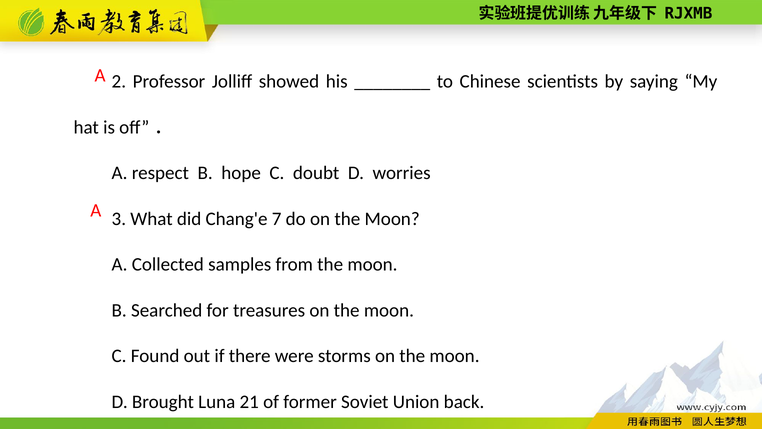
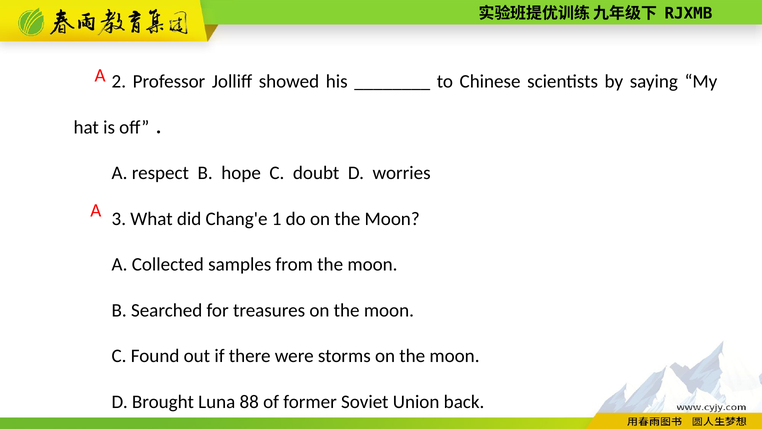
7: 7 -> 1
21: 21 -> 88
